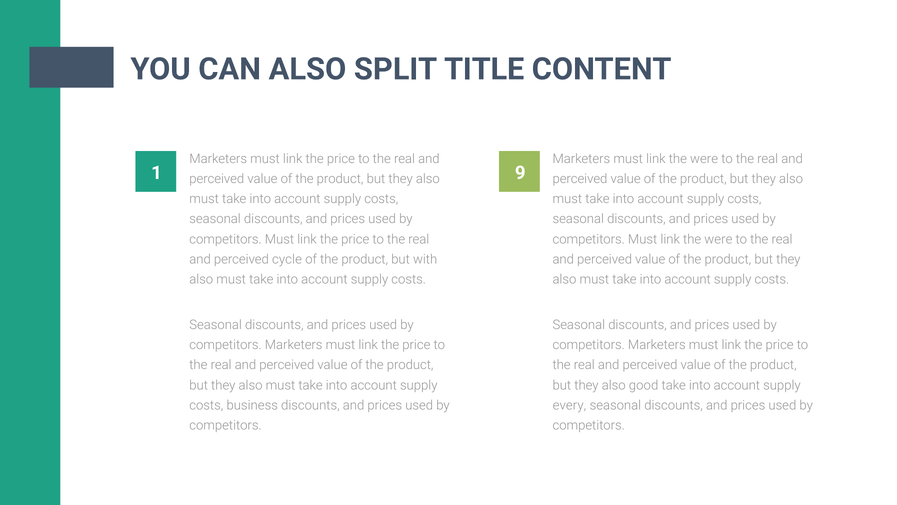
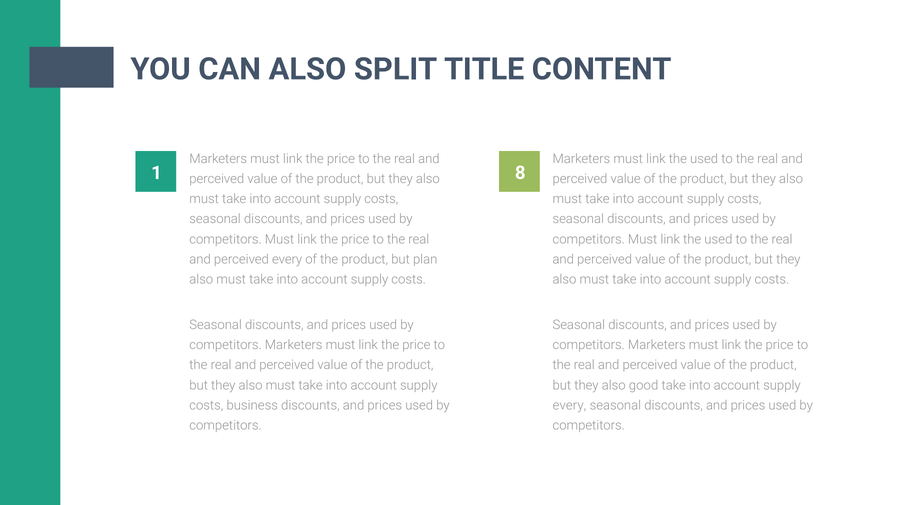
were at (704, 159): were -> used
9: 9 -> 8
were at (718, 239): were -> used
perceived cycle: cycle -> every
with: with -> plan
